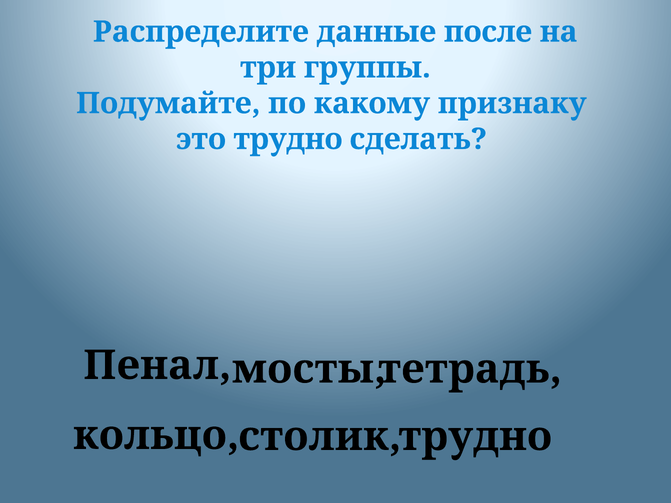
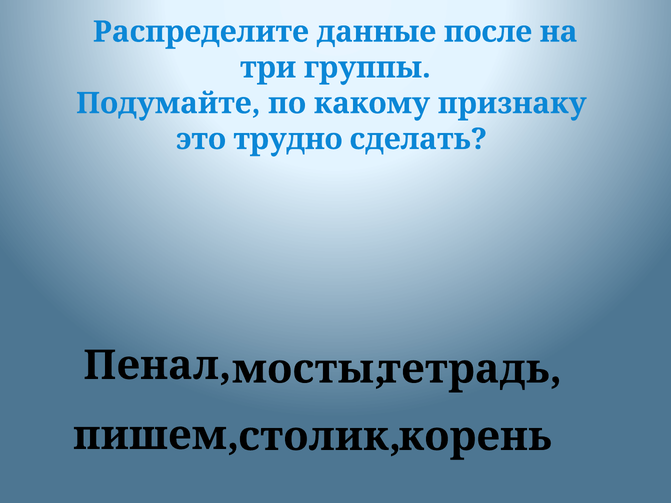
кольцо: кольцо -> пишем
трудно at (475, 437): трудно -> корень
